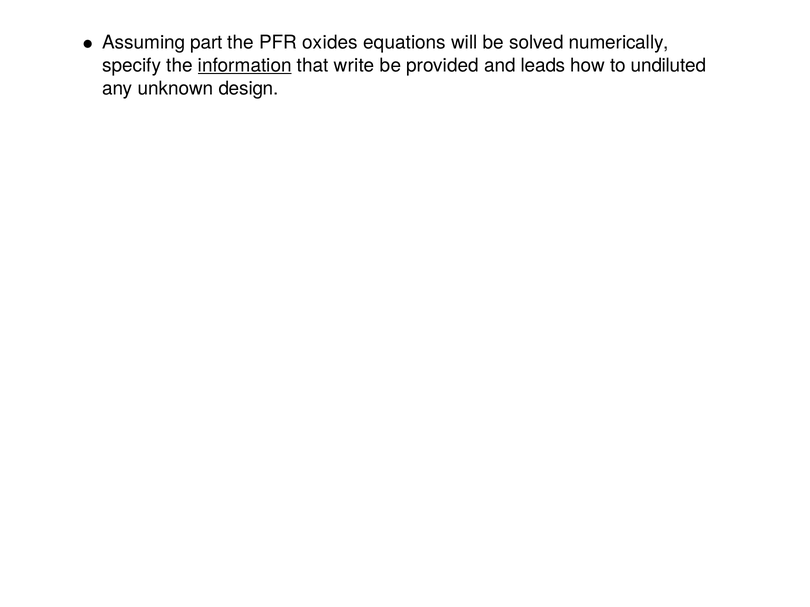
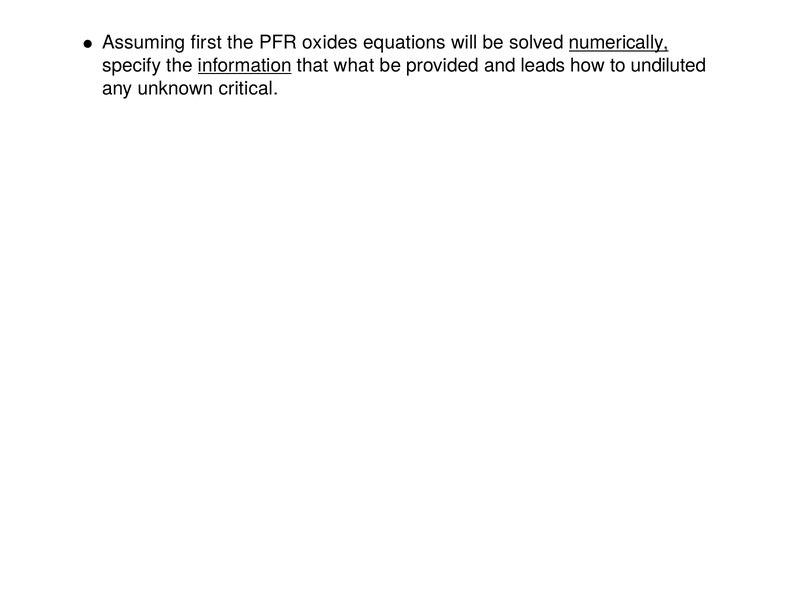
part: part -> first
numerically underline: none -> present
write: write -> what
design: design -> critical
